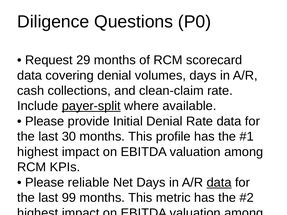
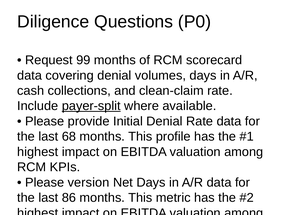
29: 29 -> 99
30: 30 -> 68
reliable: reliable -> version
data at (219, 183) underline: present -> none
99: 99 -> 86
